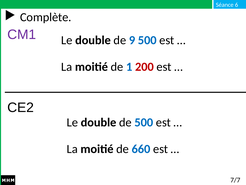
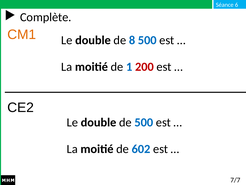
CM1 colour: purple -> orange
9: 9 -> 8
660: 660 -> 602
